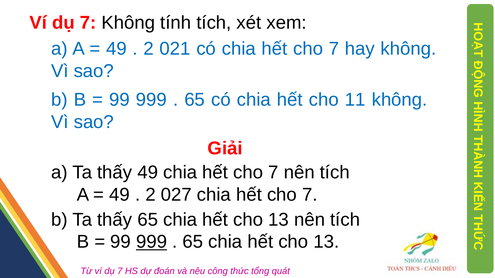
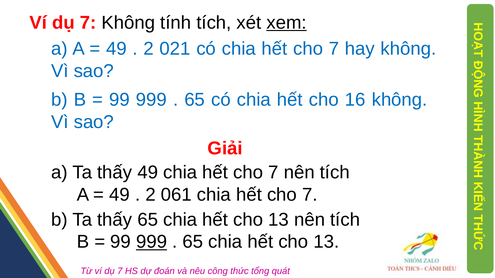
xem underline: none -> present
11: 11 -> 16
027: 027 -> 061
